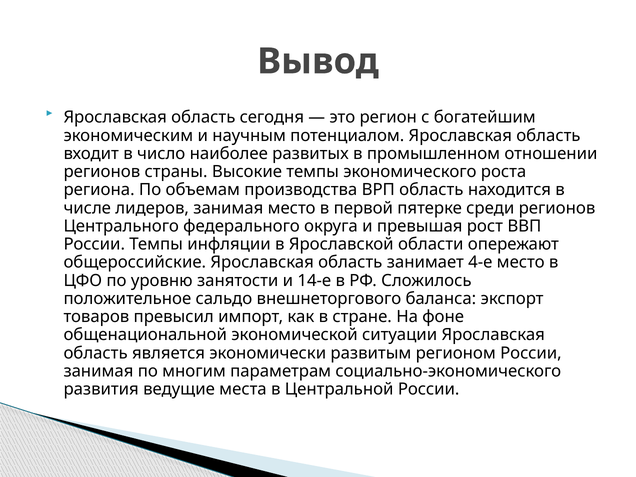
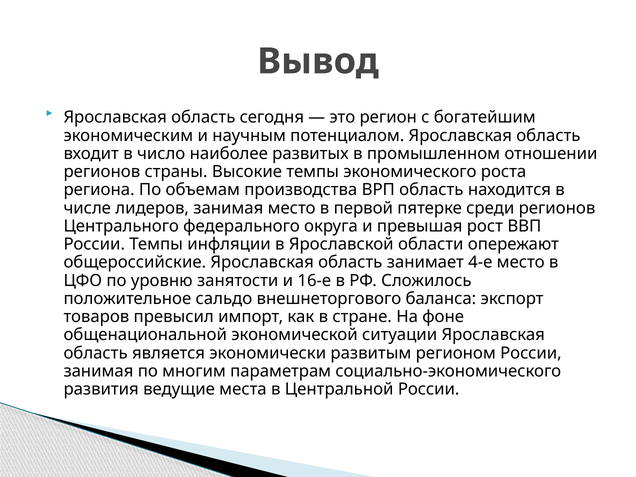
14-е: 14-е -> 16-е
